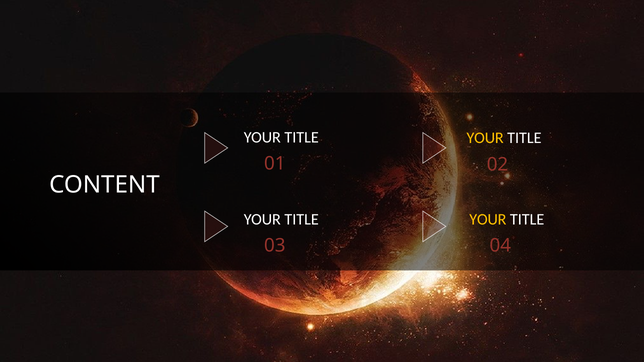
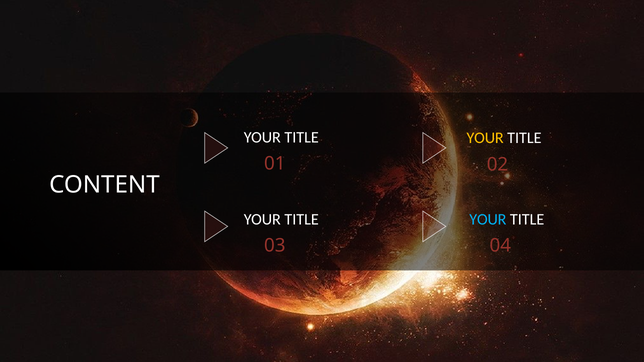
YOUR at (488, 220) colour: yellow -> light blue
